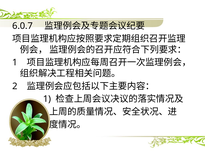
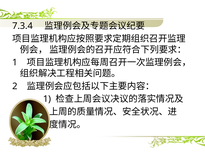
6.0.7: 6.0.7 -> 7.3.4
